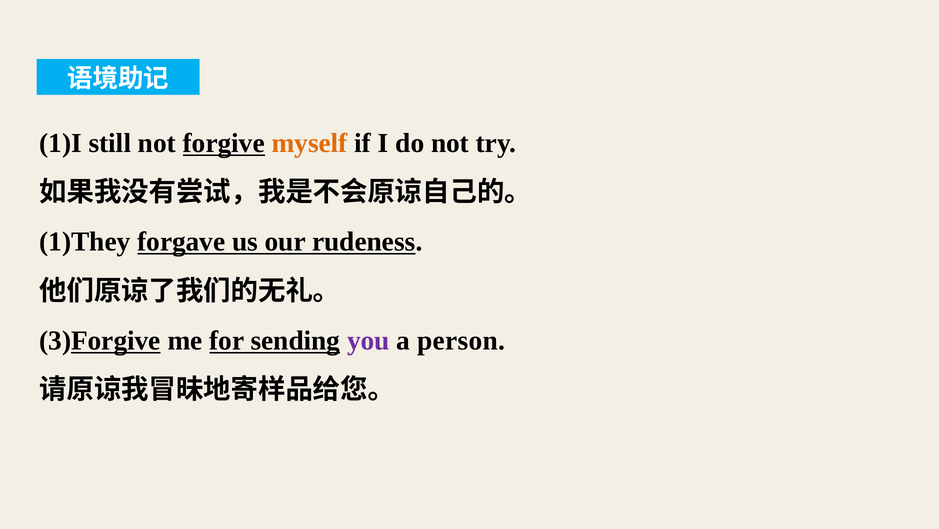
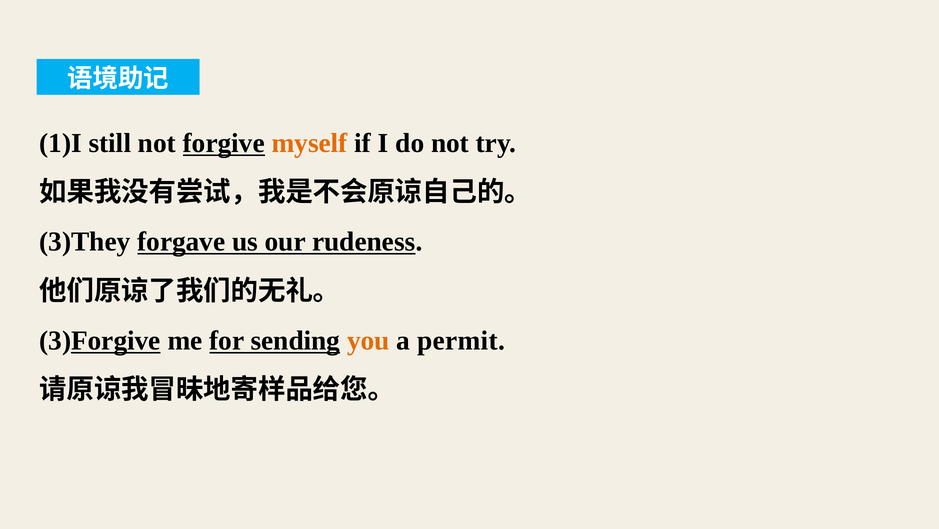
1)They: 1)They -> 3)They
you colour: purple -> orange
person: person -> permit
